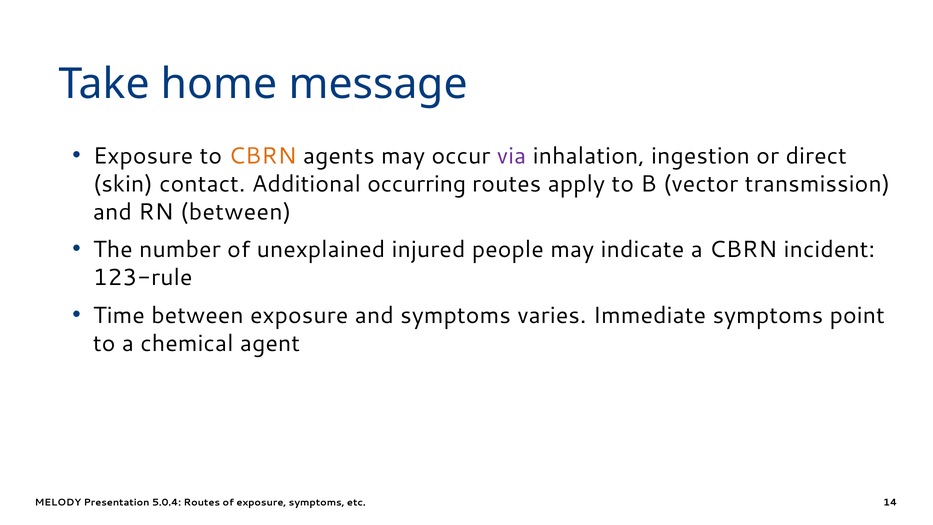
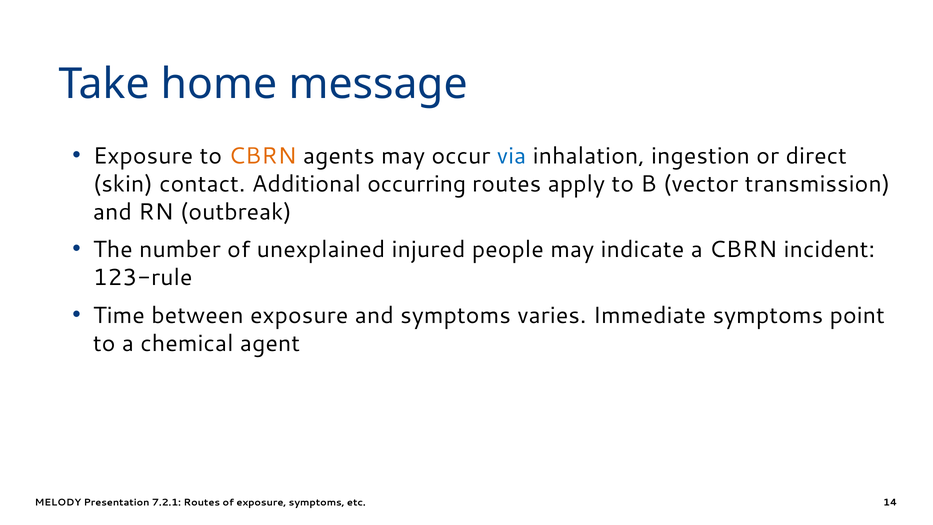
via colour: purple -> blue
RN between: between -> outbreak
5.0.4: 5.0.4 -> 7.2.1
